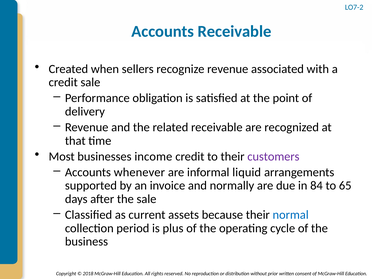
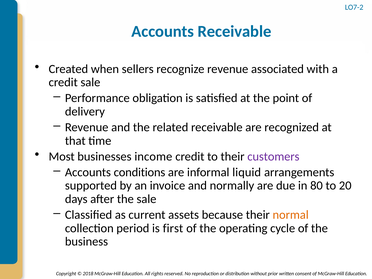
whenever: whenever -> conditions
84: 84 -> 80
65: 65 -> 20
normal colour: blue -> orange
plus: plus -> first
